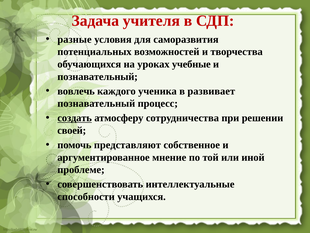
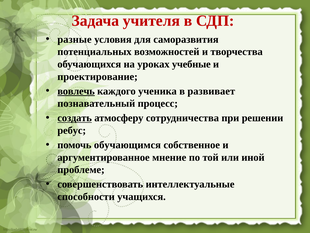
познавательный at (98, 76): познавательный -> проектирование
вовлечь underline: none -> present
своей: своей -> ребус
представляют: представляют -> обучающимся
